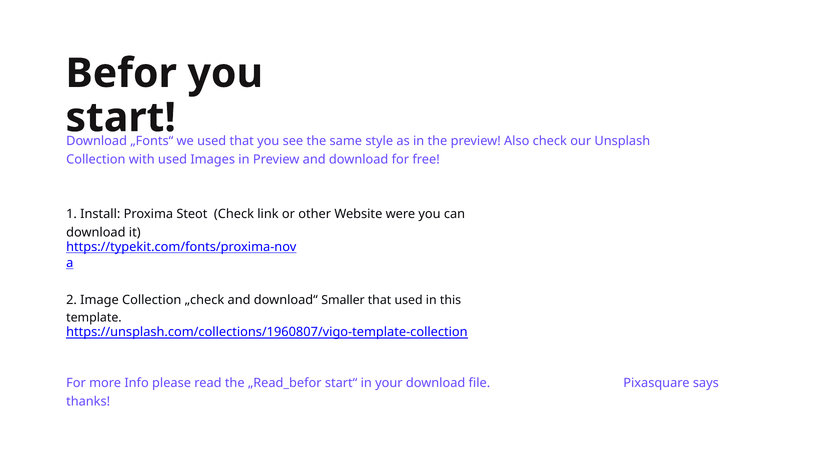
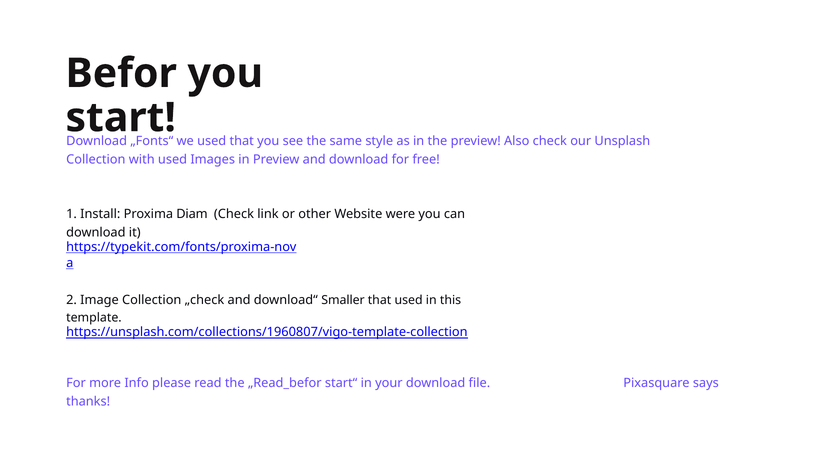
Steot: Steot -> Diam
